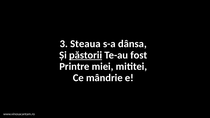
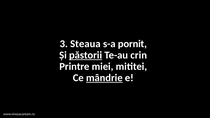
dânsa: dânsa -> pornit
fost: fost -> crin
mândrie underline: none -> present
